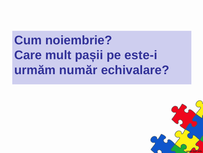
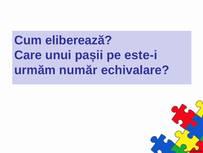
noiembrie: noiembrie -> eliberează
mult: mult -> unui
